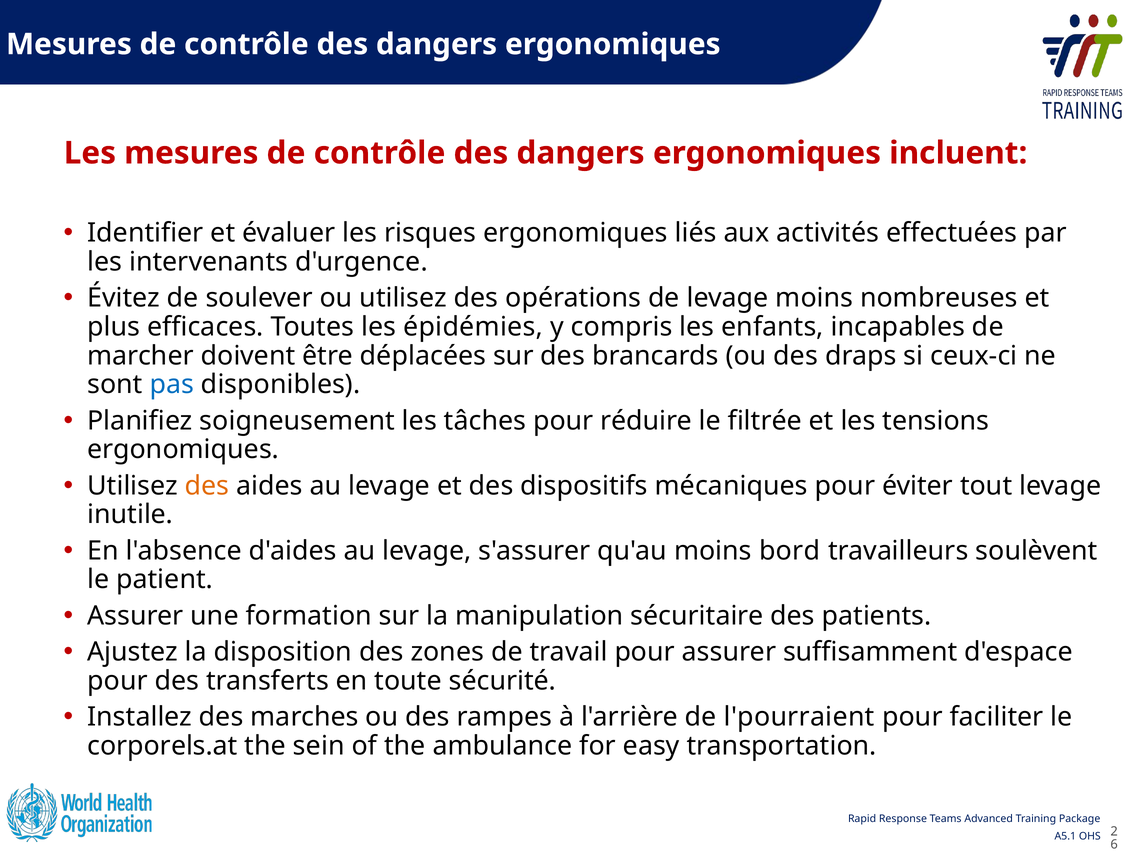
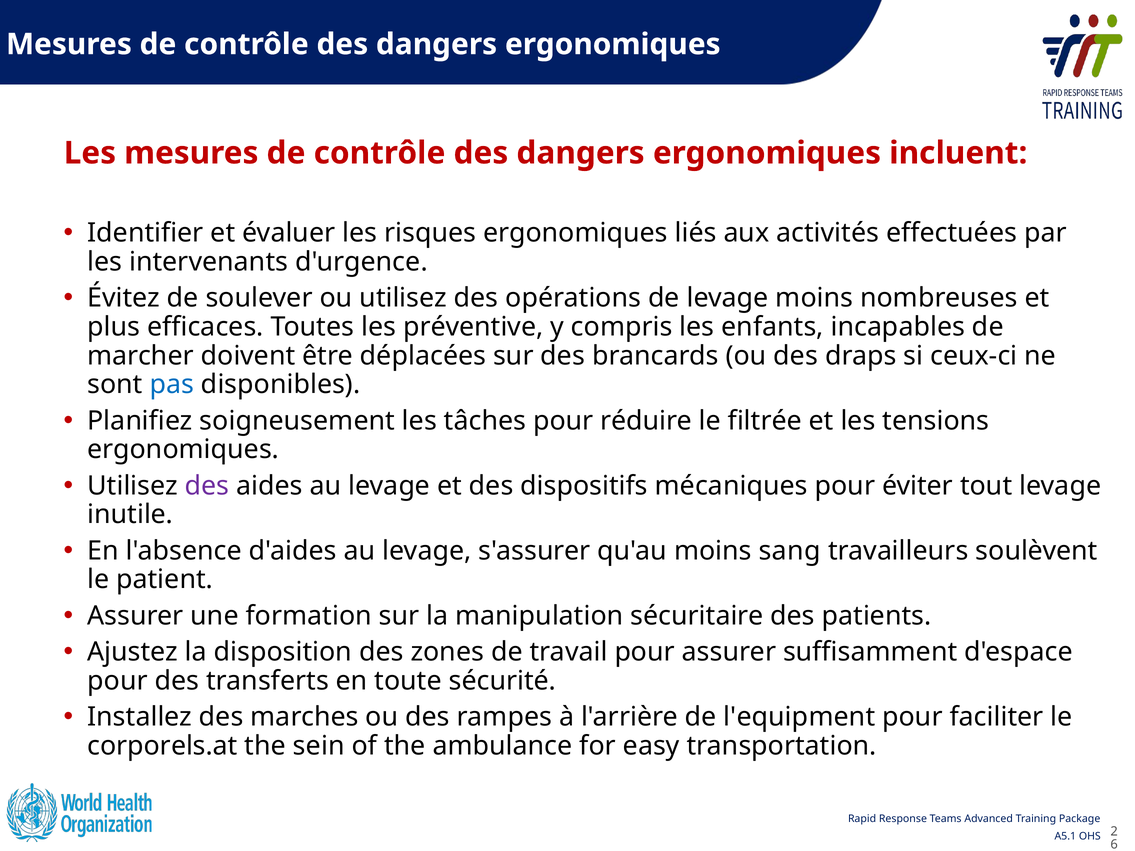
épidémies: épidémies -> préventive
des at (207, 486) colour: orange -> purple
bord: bord -> sang
l'pourraient: l'pourraient -> l'equipment
